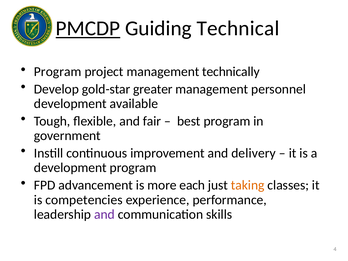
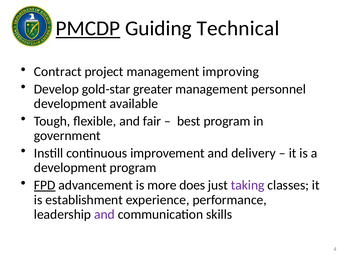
Program at (58, 72): Program -> Contract
technically: technically -> improving
FPD underline: none -> present
each: each -> does
taking colour: orange -> purple
competencies: competencies -> establishment
